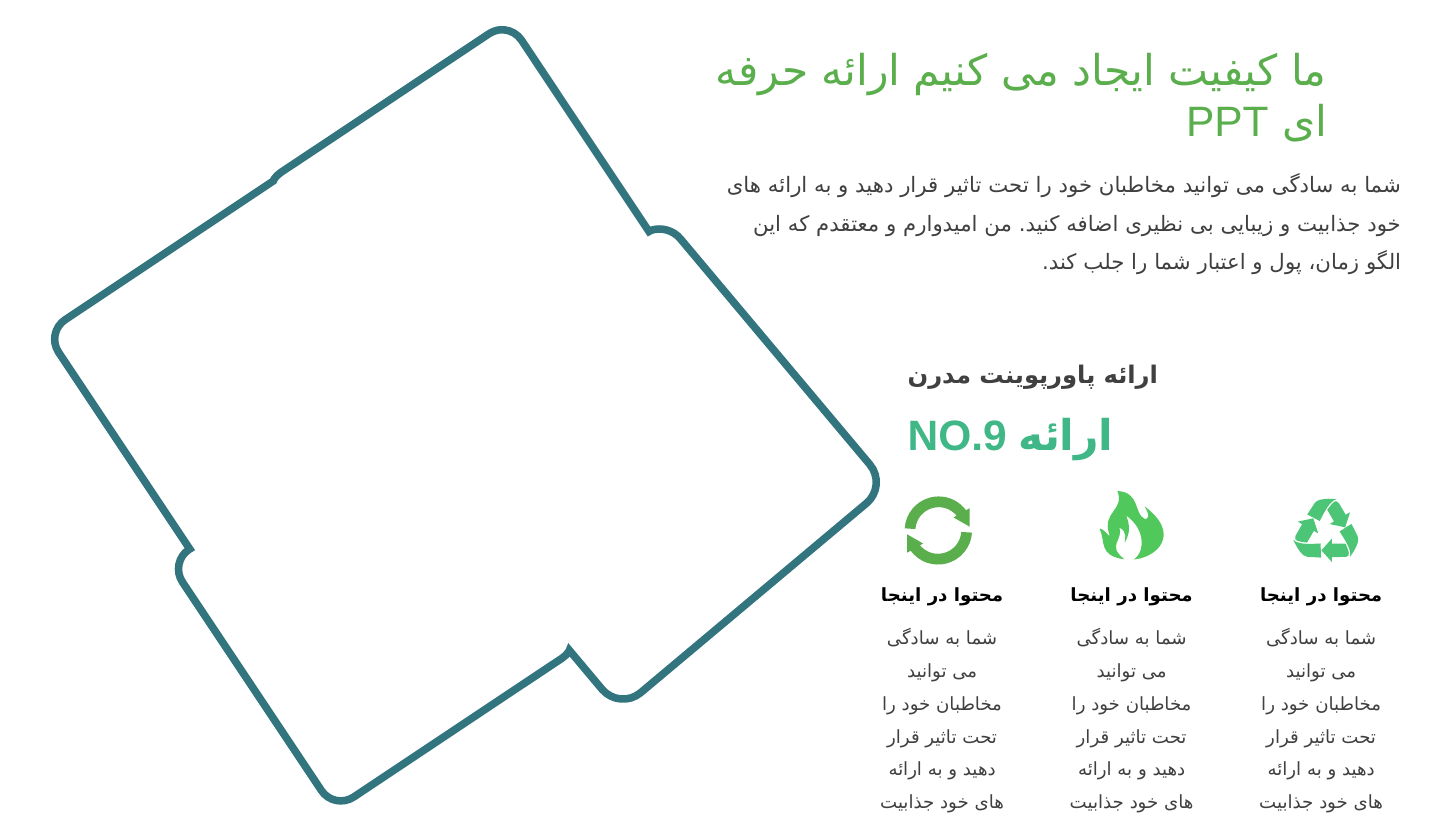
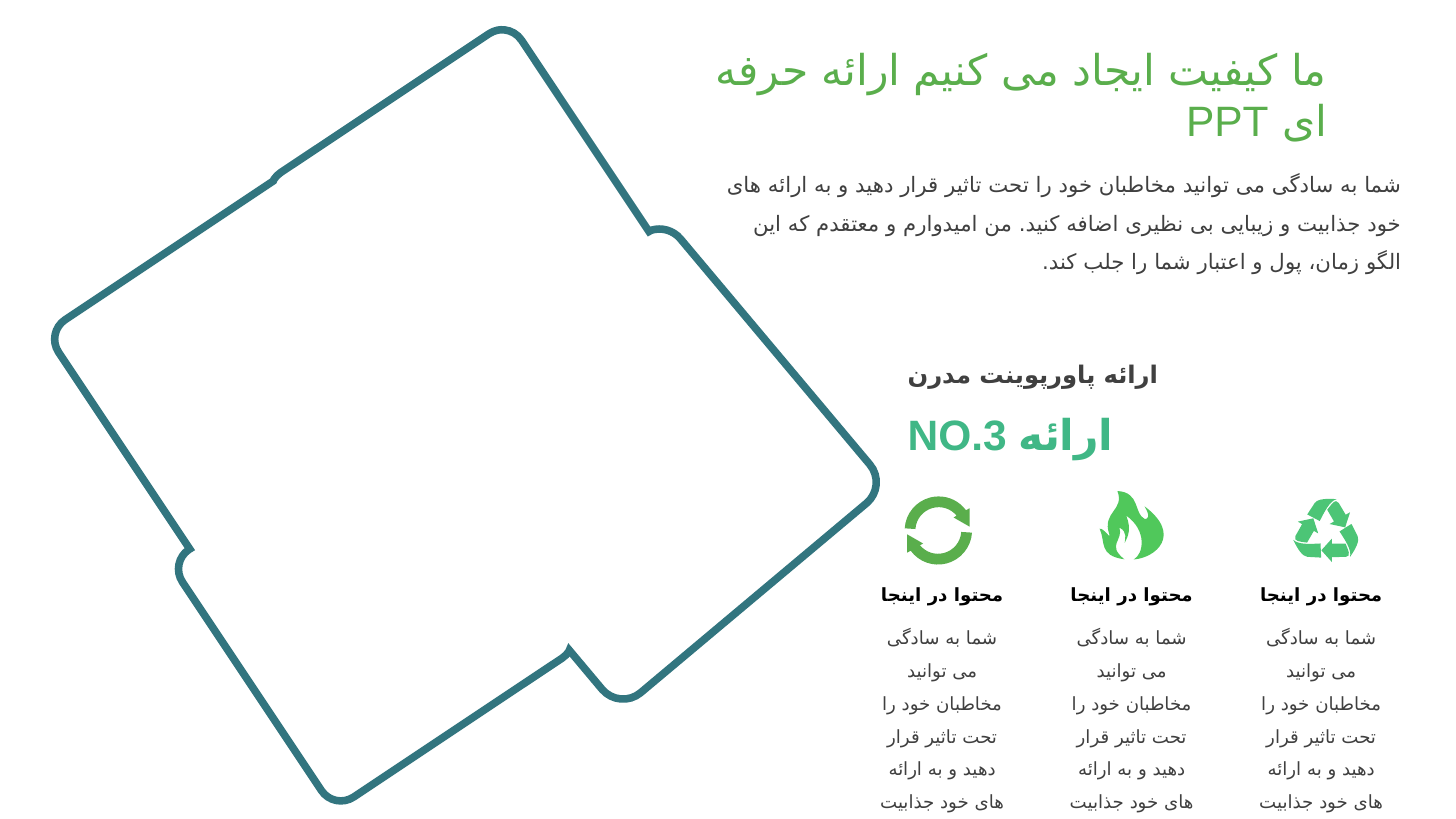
NO.9: NO.9 -> NO.3
